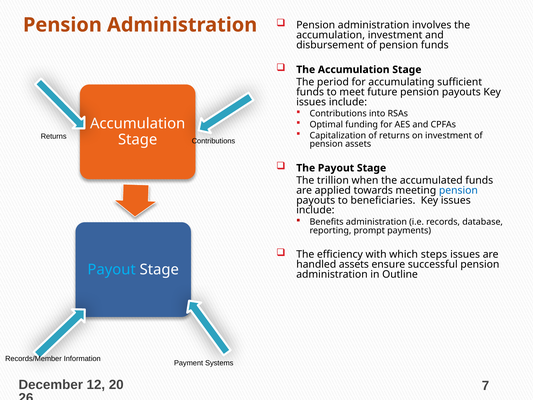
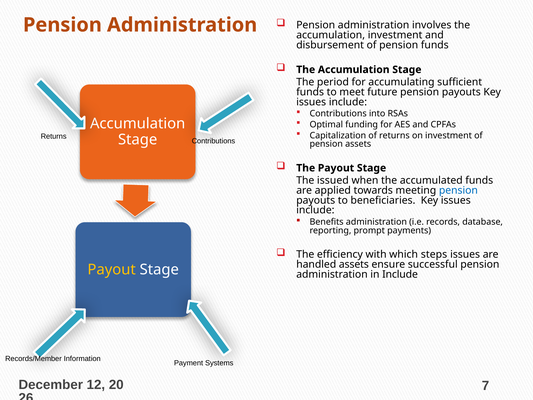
trillion: trillion -> issued
Payout at (112, 269) colour: light blue -> yellow
in Outline: Outline -> Include
